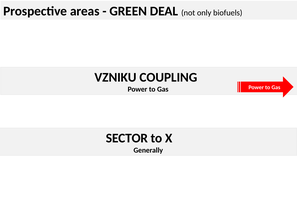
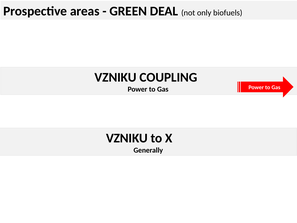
SECTOR at (127, 138): SECTOR -> VZNIKU
